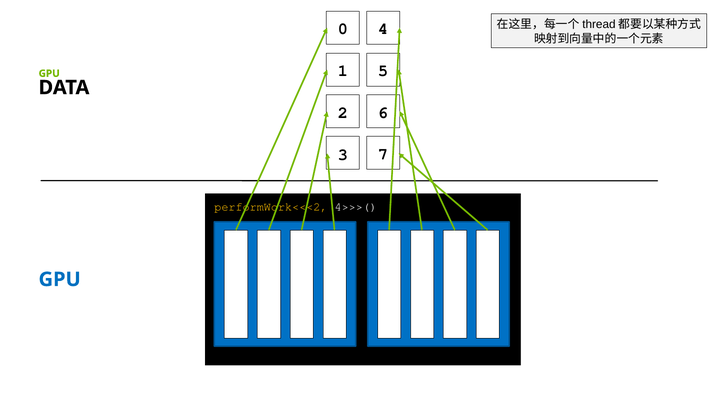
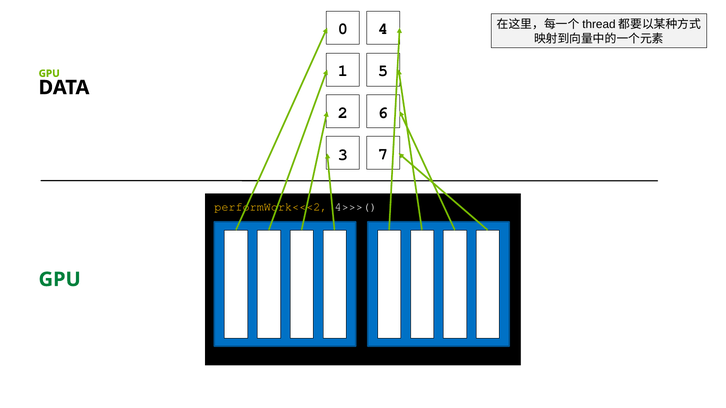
GPU at (60, 280) colour: blue -> green
